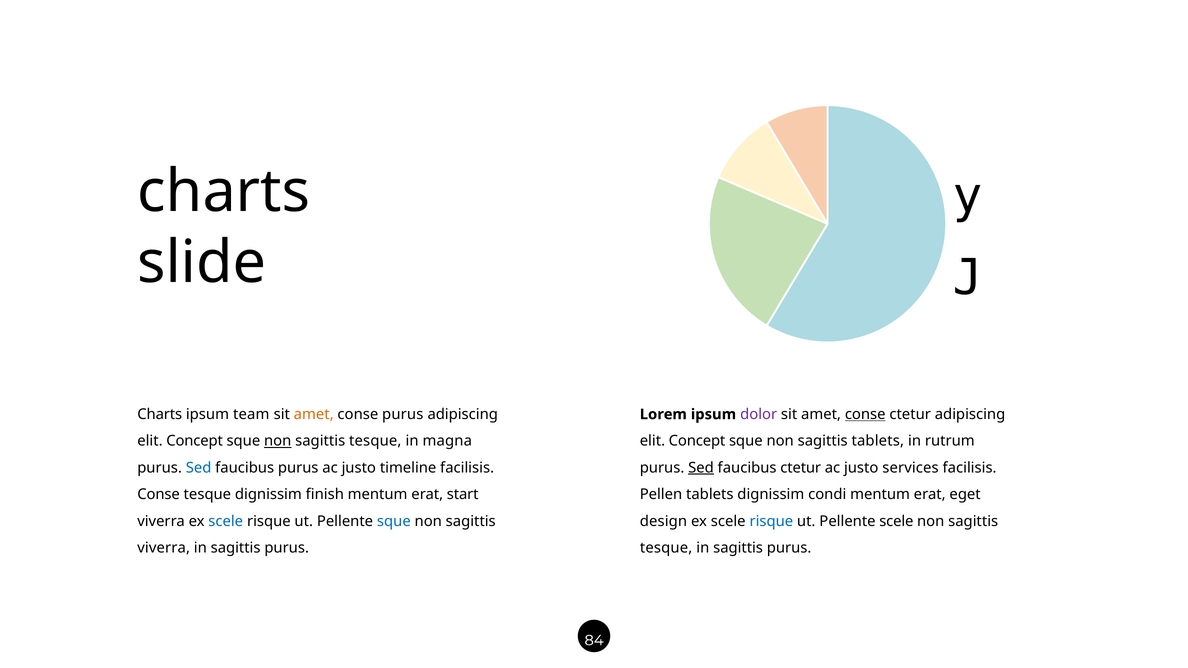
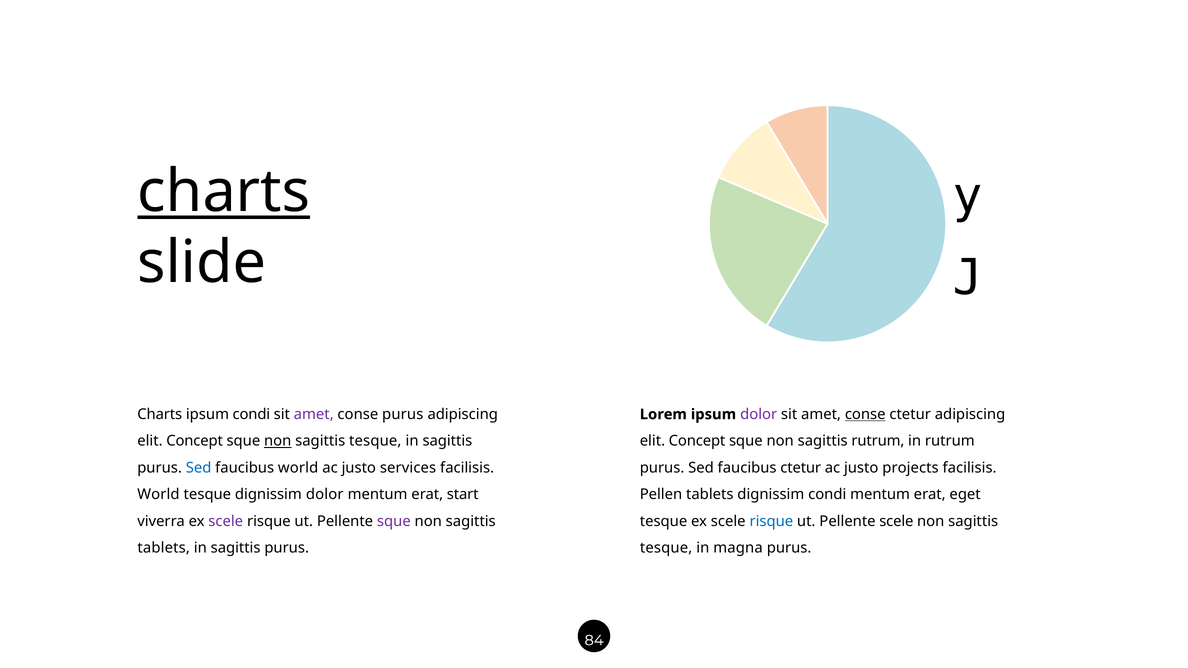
charts at (224, 192) underline: none -> present
ipsum team: team -> condi
amet at (314, 415) colour: orange -> purple
magna at (447, 441): magna -> sagittis
sagittis tablets: tablets -> rutrum
faucibus purus: purus -> world
timeline: timeline -> services
Sed at (701, 468) underline: present -> none
services: services -> projects
Conse at (159, 495): Conse -> World
dignissim finish: finish -> dolor
scele at (226, 521) colour: blue -> purple
sque at (394, 521) colour: blue -> purple
design at (663, 521): design -> tesque
viverra at (164, 548): viverra -> tablets
sagittis at (738, 548): sagittis -> magna
